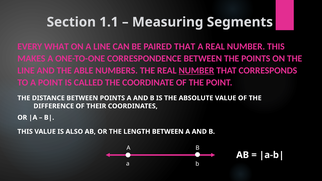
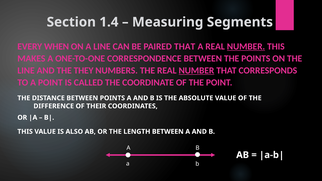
1.1: 1.1 -> 1.4
WHAT: WHAT -> WHEN
NUMBER at (246, 47) underline: none -> present
ABLE: ABLE -> THEY
